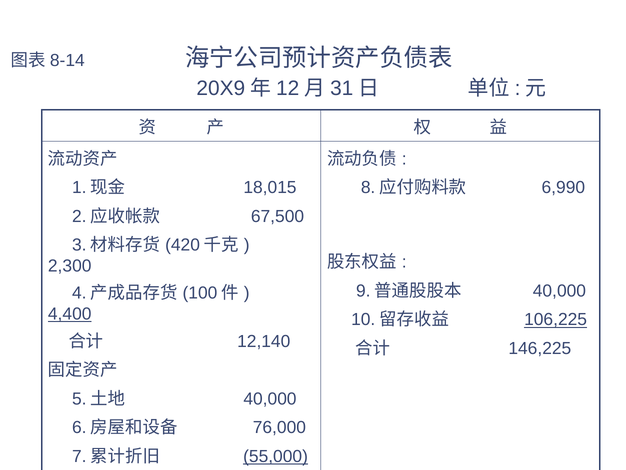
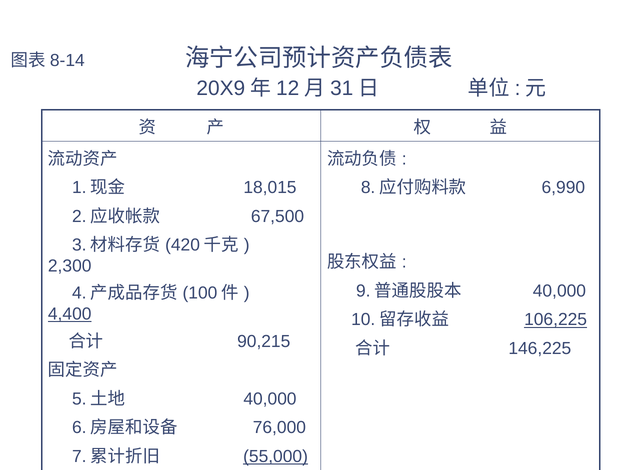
12,140: 12,140 -> 90,215
